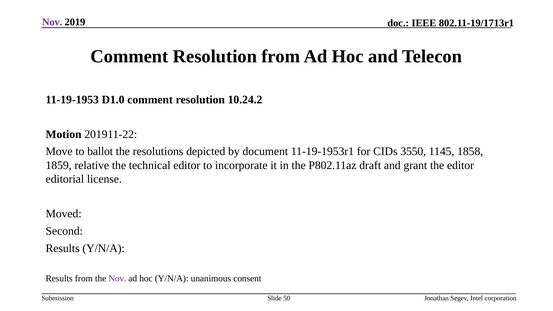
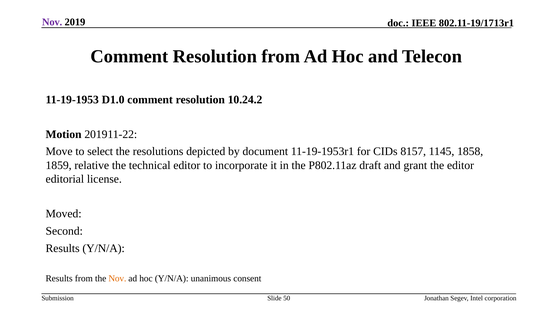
ballot: ballot -> select
3550: 3550 -> 8157
Nov at (117, 279) colour: purple -> orange
